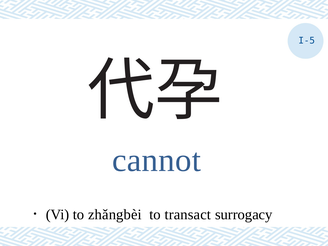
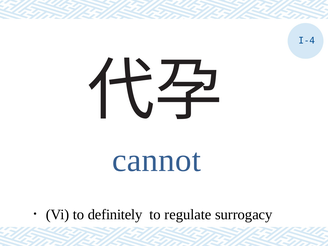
I-5: I-5 -> I-4
zhǎngbèi: zhǎngbèi -> definitely
transact: transact -> regulate
